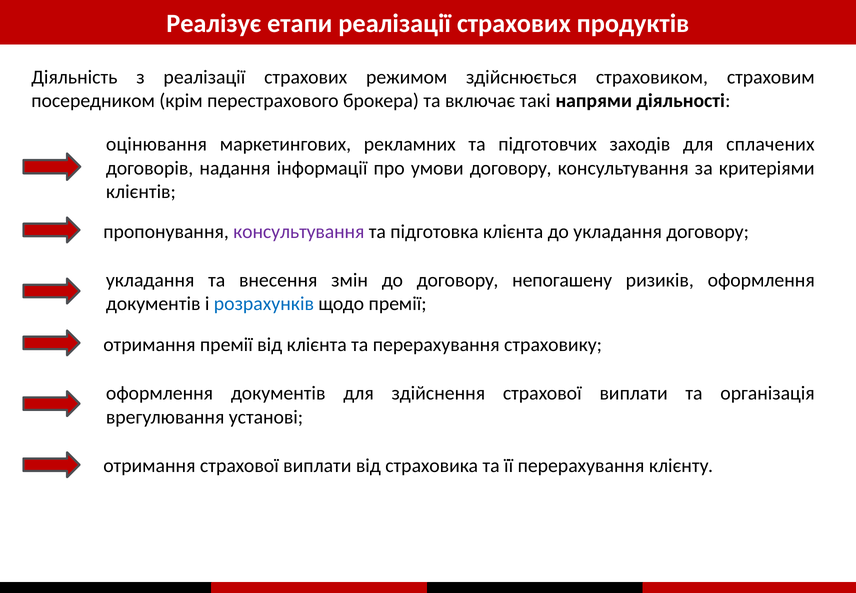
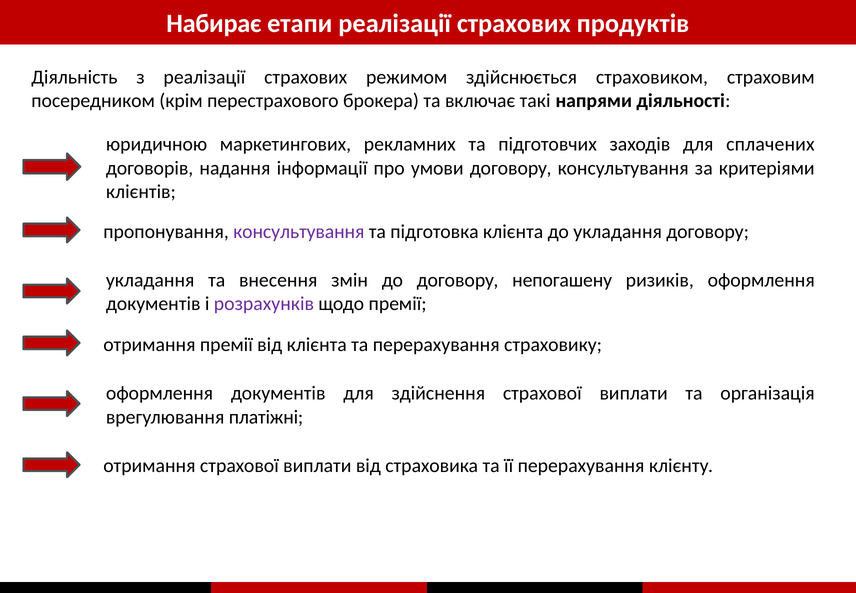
Реалізує: Реалізує -> Набирає
оцінювання: оцінювання -> юридичною
розрахунків colour: blue -> purple
установі: установі -> платіжні
